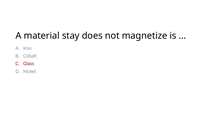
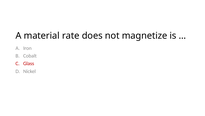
stay: stay -> rate
